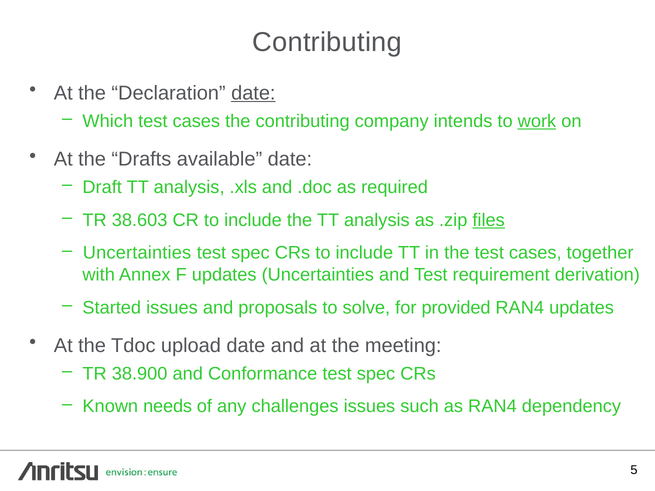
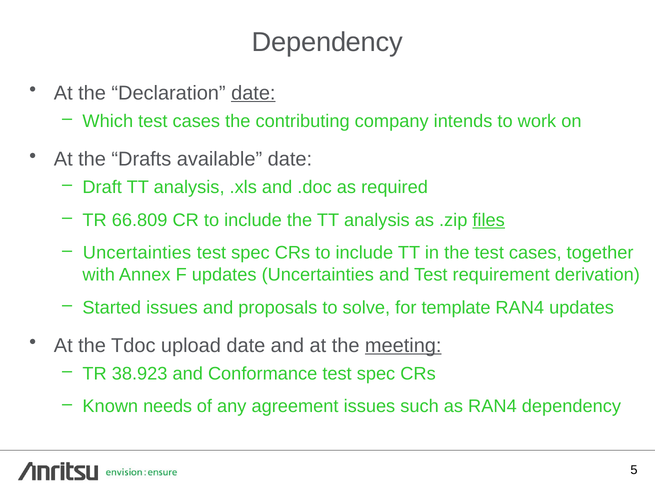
Contributing at (327, 42): Contributing -> Dependency
work underline: present -> none
38.603: 38.603 -> 66.809
provided: provided -> template
meeting underline: none -> present
38.900: 38.900 -> 38.923
challenges: challenges -> agreement
